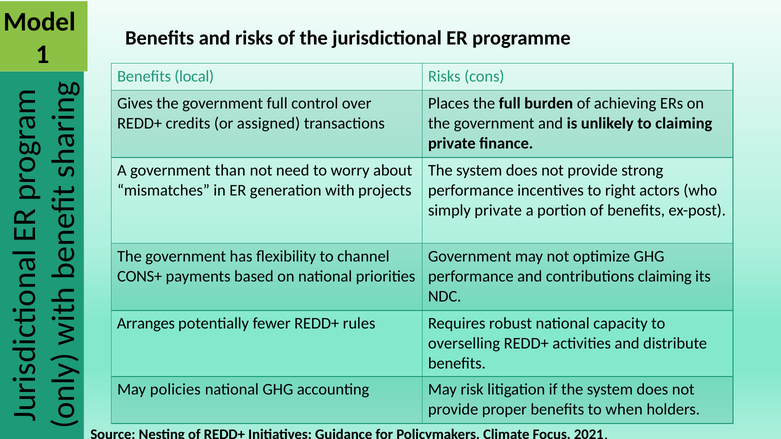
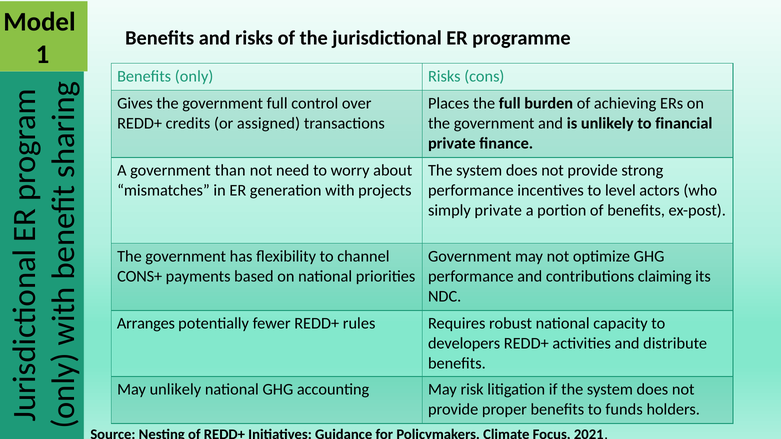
local: local -> only
to claiming: claiming -> financial
right: right -> level
overselling: overselling -> developers
May policies: policies -> unlikely
when: when -> funds
